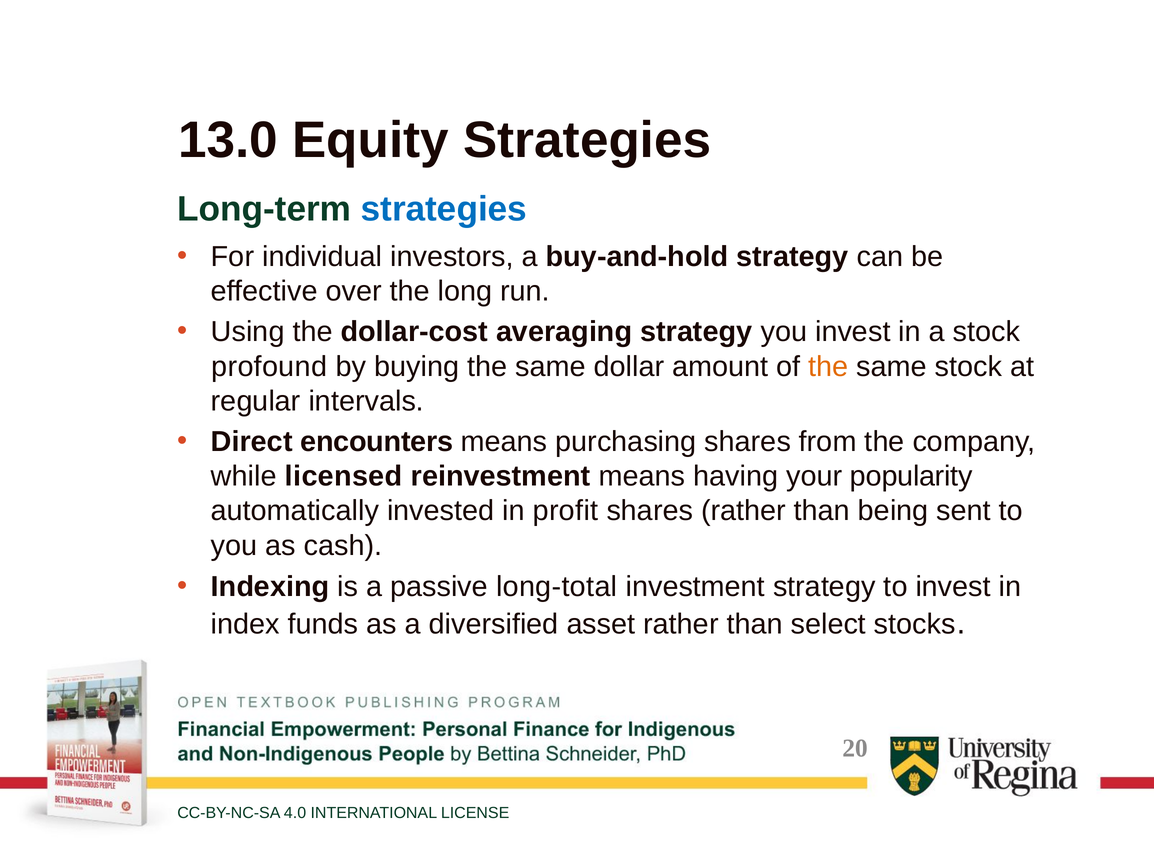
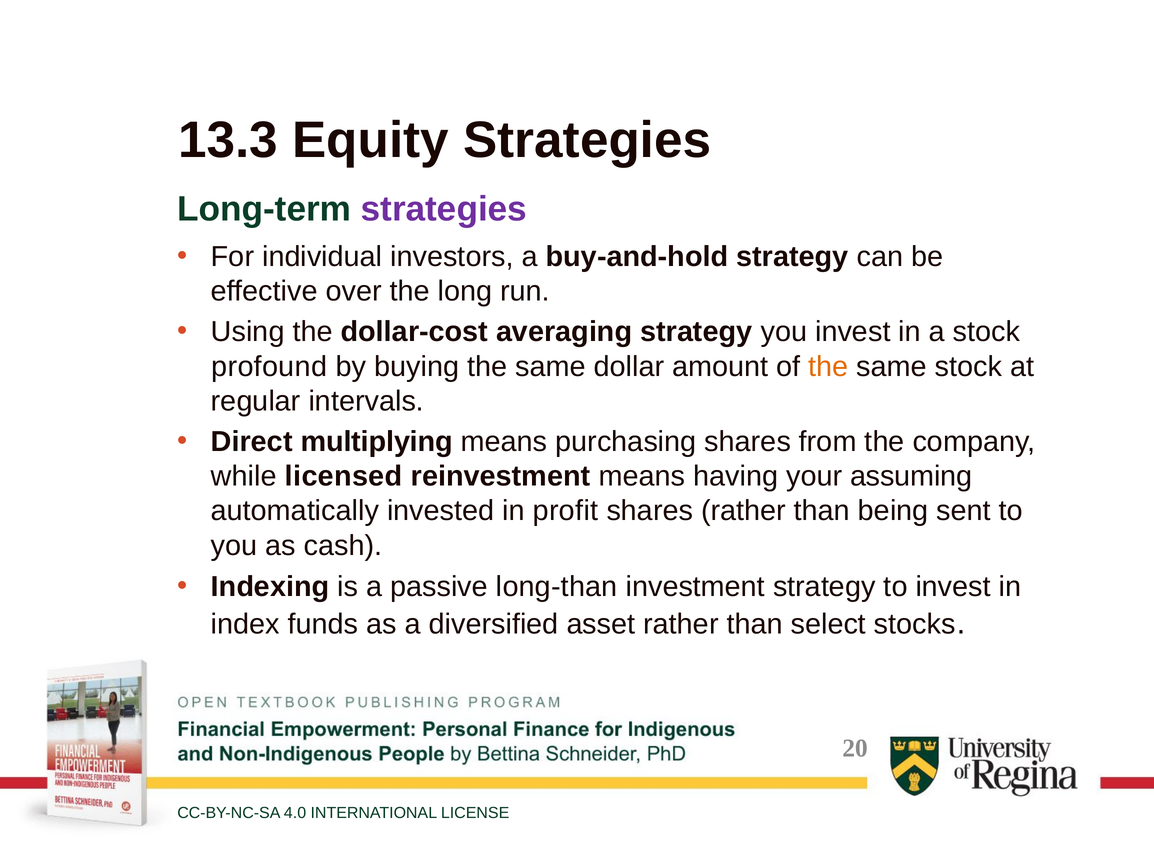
13.0: 13.0 -> 13.3
strategies at (444, 209) colour: blue -> purple
encounters: encounters -> multiplying
popularity: popularity -> assuming
long-total: long-total -> long-than
